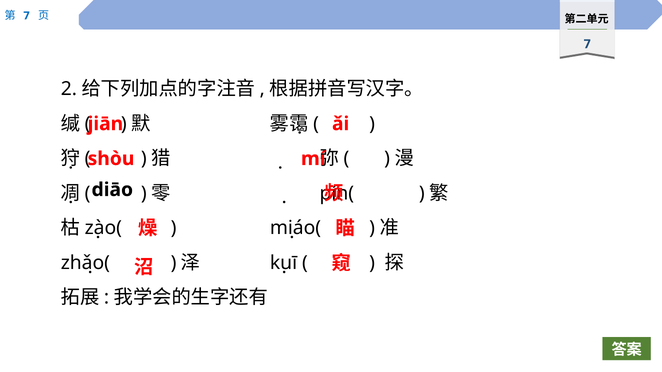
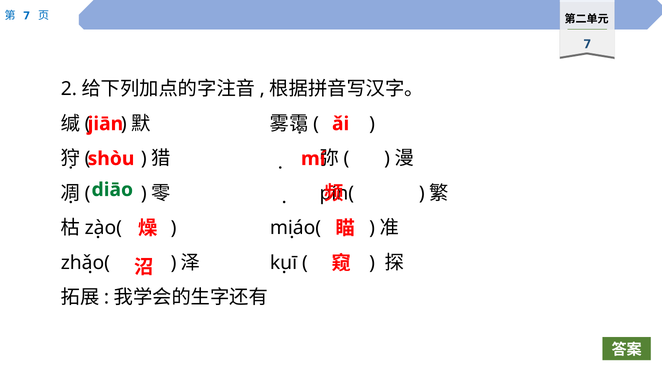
diāo colour: black -> green
